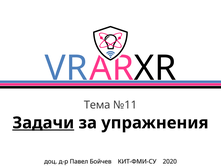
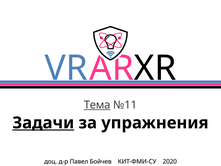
Тема underline: none -> present
